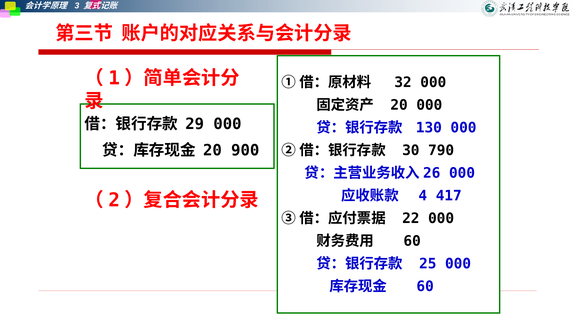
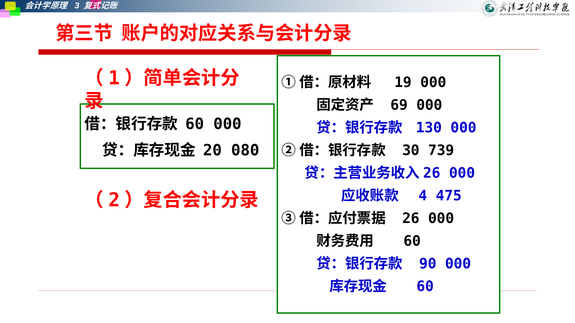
32: 32 -> 19
20 at (399, 105): 20 -> 69
29 at (195, 124): 29 -> 60
900: 900 -> 080
790: 790 -> 739
417: 417 -> 475
22: 22 -> 26
25: 25 -> 90
